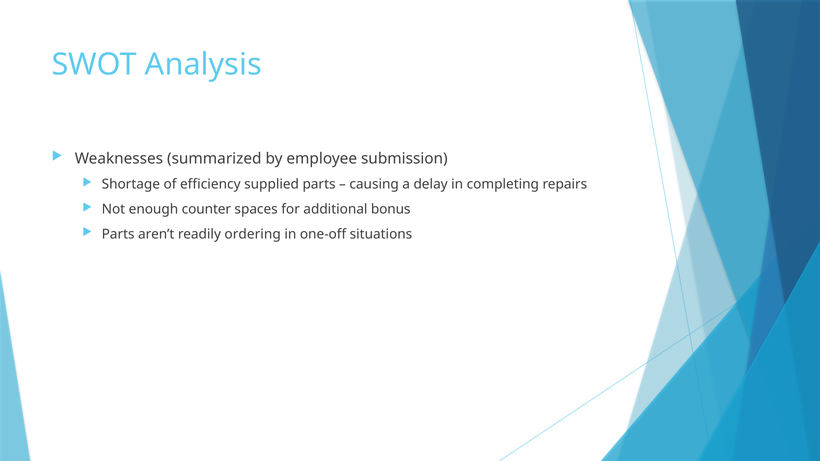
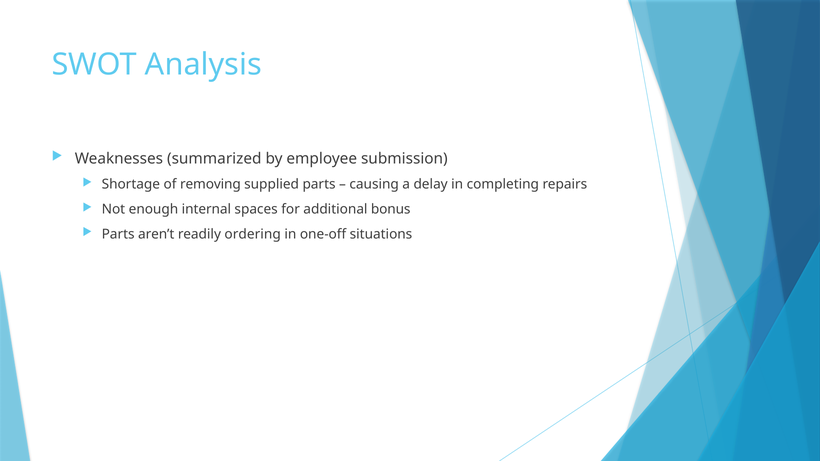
efficiency: efficiency -> removing
counter: counter -> internal
